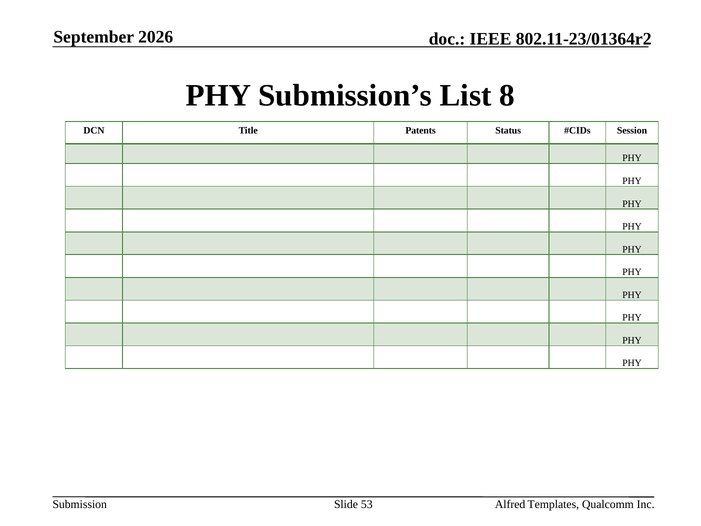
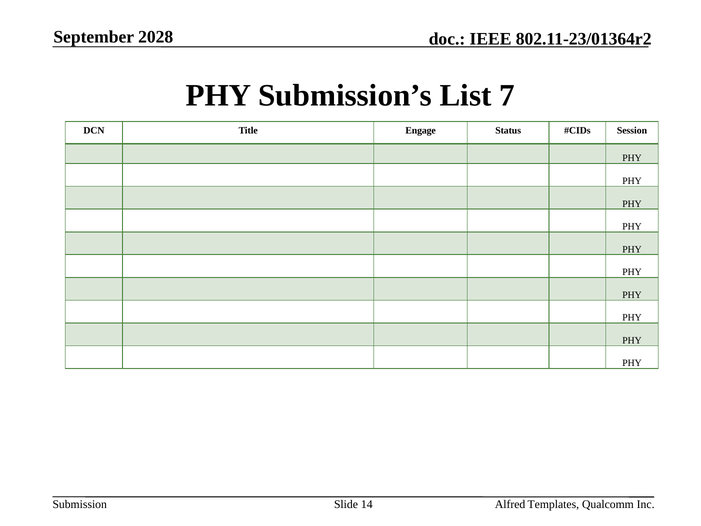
2026: 2026 -> 2028
8: 8 -> 7
Patents: Patents -> Engage
53: 53 -> 14
